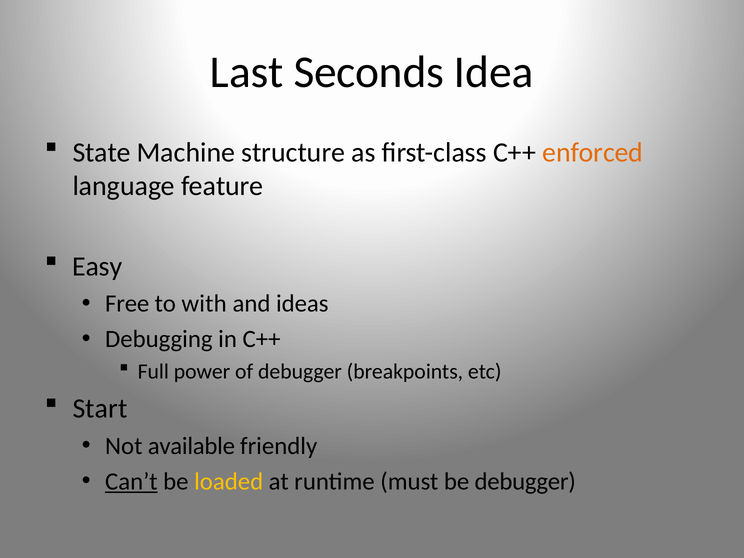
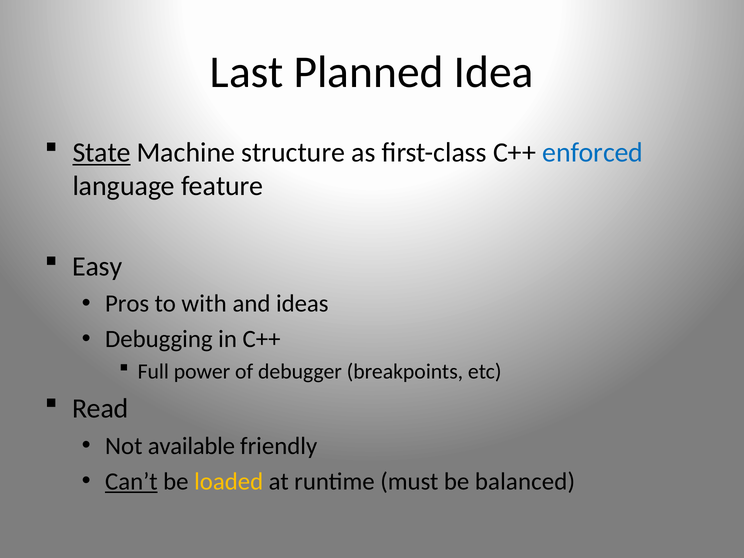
Seconds: Seconds -> Planned
State underline: none -> present
enforced colour: orange -> blue
Free: Free -> Pros
Start: Start -> Read
be debugger: debugger -> balanced
